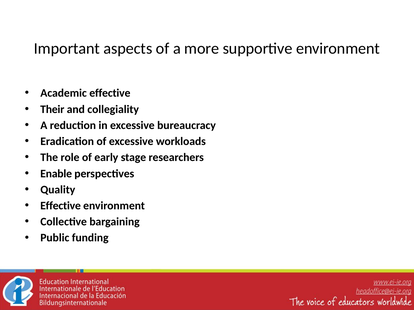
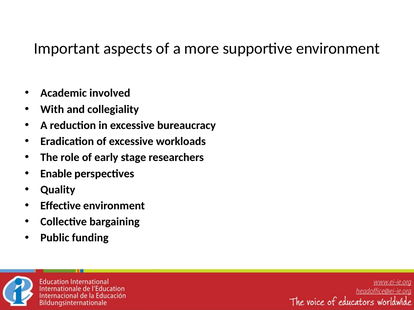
Academic effective: effective -> involved
Their: Their -> With
